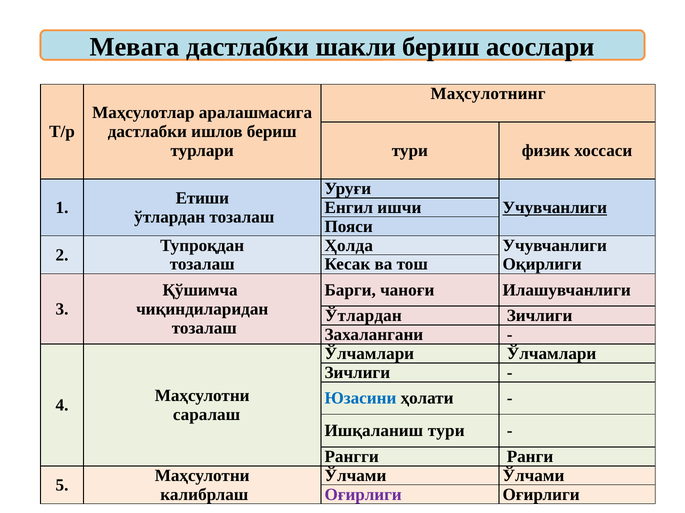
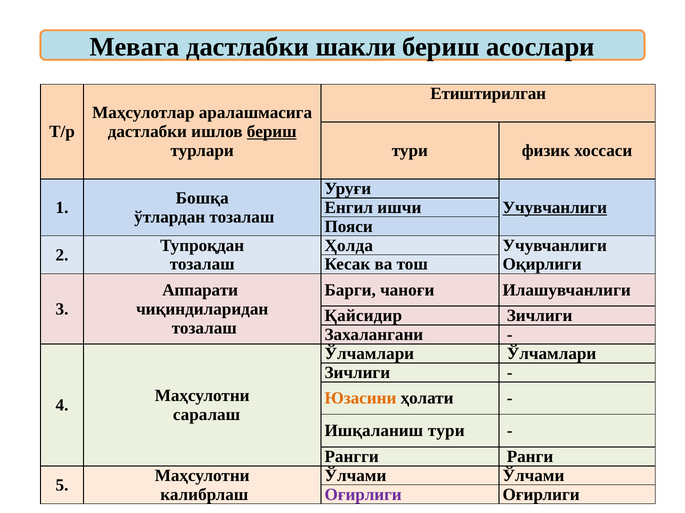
Маҳсулотнинг: Маҳсулотнинг -> Етиштирилган
бериш at (272, 132) underline: none -> present
Етиши: Етиши -> Бошқа
Қўшимча: Қўшимча -> Аппарати
Ўтлардан at (363, 316): Ўтлардан -> Қайсидир
Юзасини colour: blue -> orange
